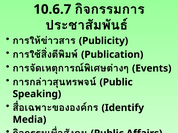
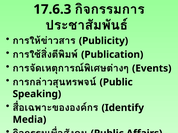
10.6.7: 10.6.7 -> 17.6.3
